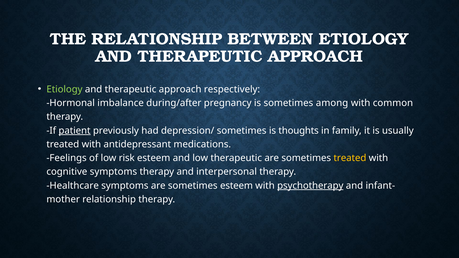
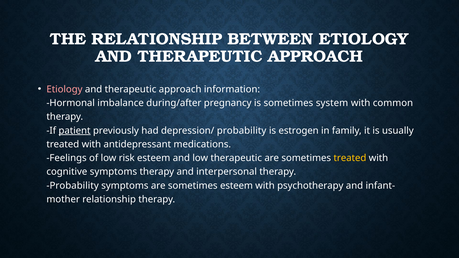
Etiology at (64, 89) colour: light green -> pink
respectively: respectively -> information
among: among -> system
depression/ sometimes: sometimes -> probability
thoughts: thoughts -> estrogen
Healthcare at (73, 186): Healthcare -> Probability
psychotherapy underline: present -> none
